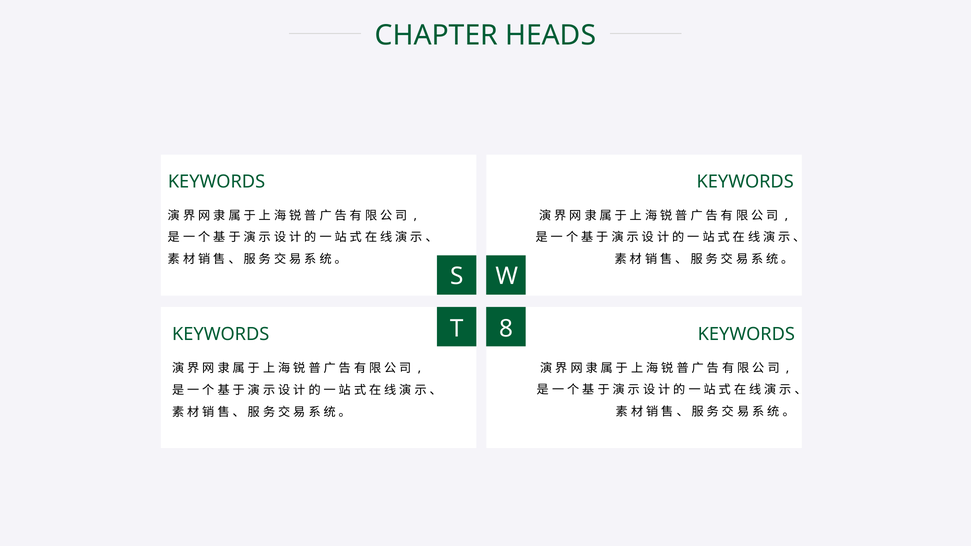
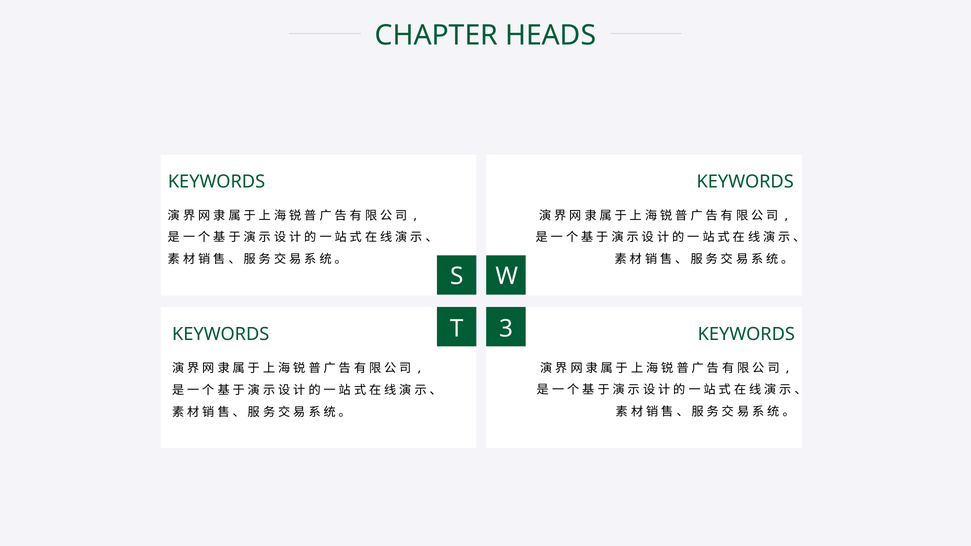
8: 8 -> 3
